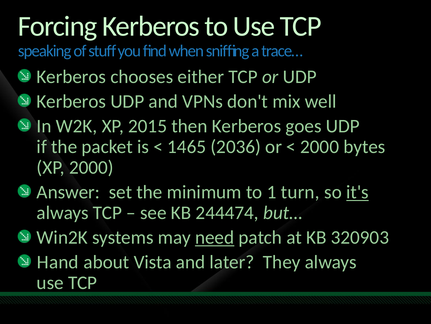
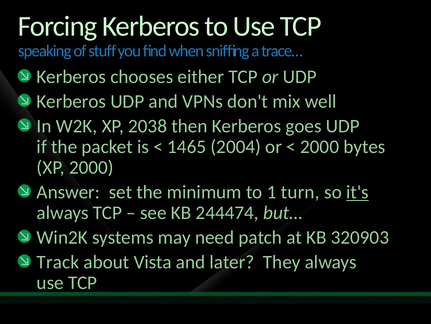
2015: 2015 -> 2038
2036: 2036 -> 2004
need underline: present -> none
Hand: Hand -> Track
